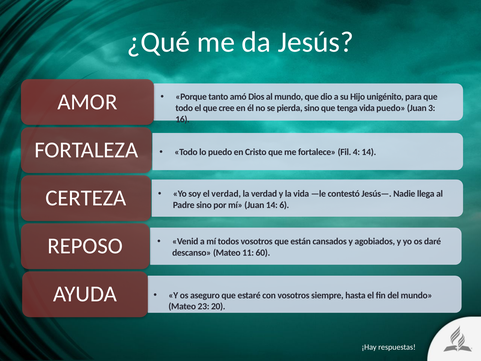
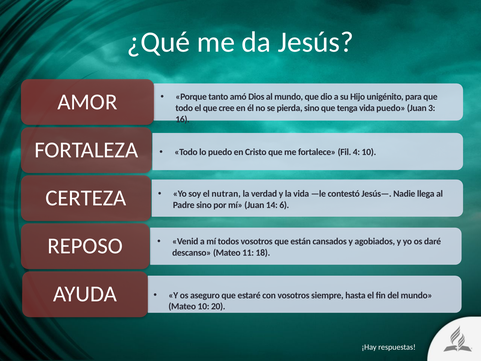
4 14: 14 -> 10
el verdad: verdad -> nutran
60: 60 -> 18
Mateo 23: 23 -> 10
